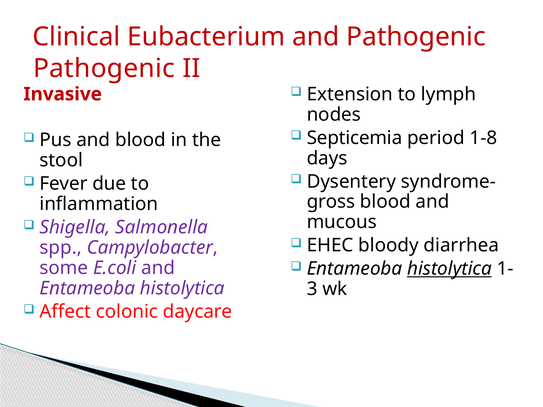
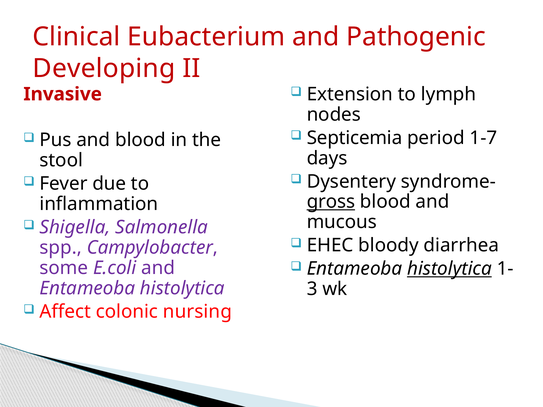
Pathogenic at (104, 68): Pathogenic -> Developing
1-8: 1-8 -> 1-7
gross underline: none -> present
daycare: daycare -> nursing
